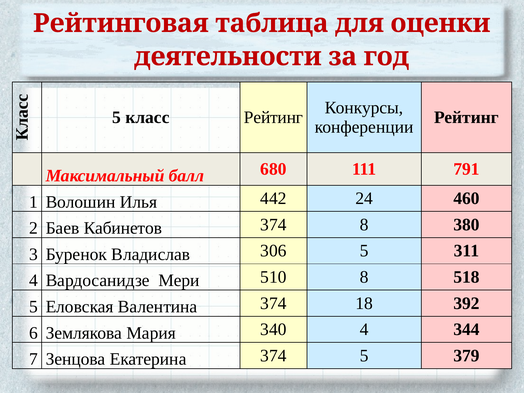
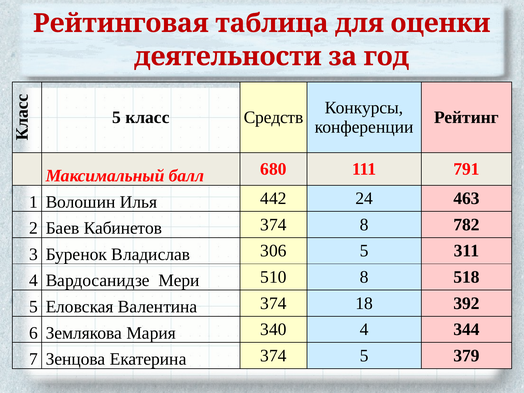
класс Рейтинг: Рейтинг -> Средств
460: 460 -> 463
380: 380 -> 782
